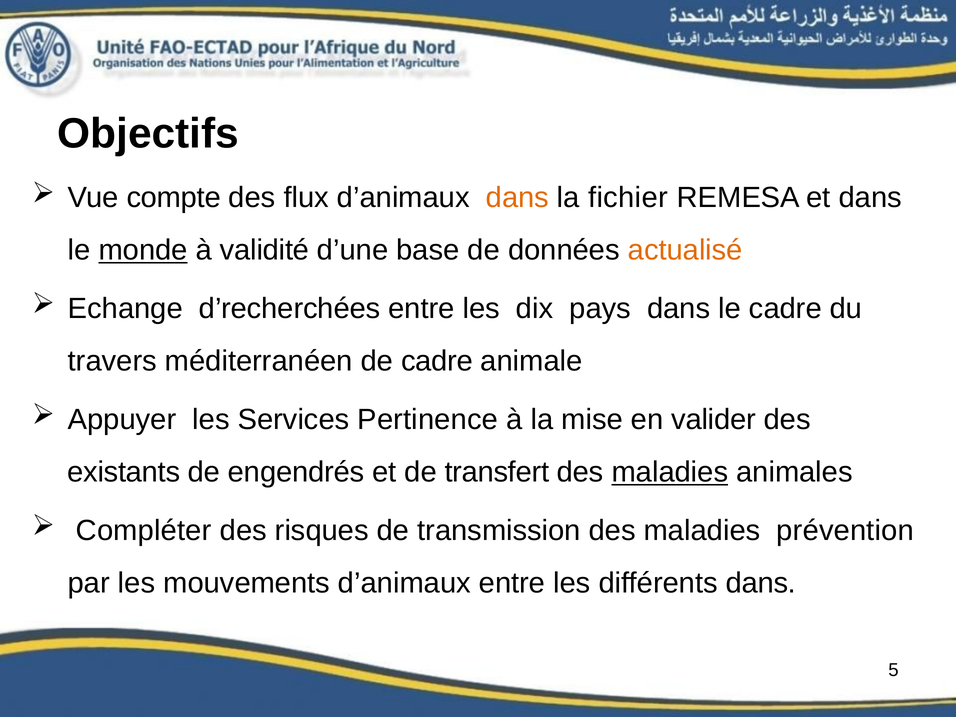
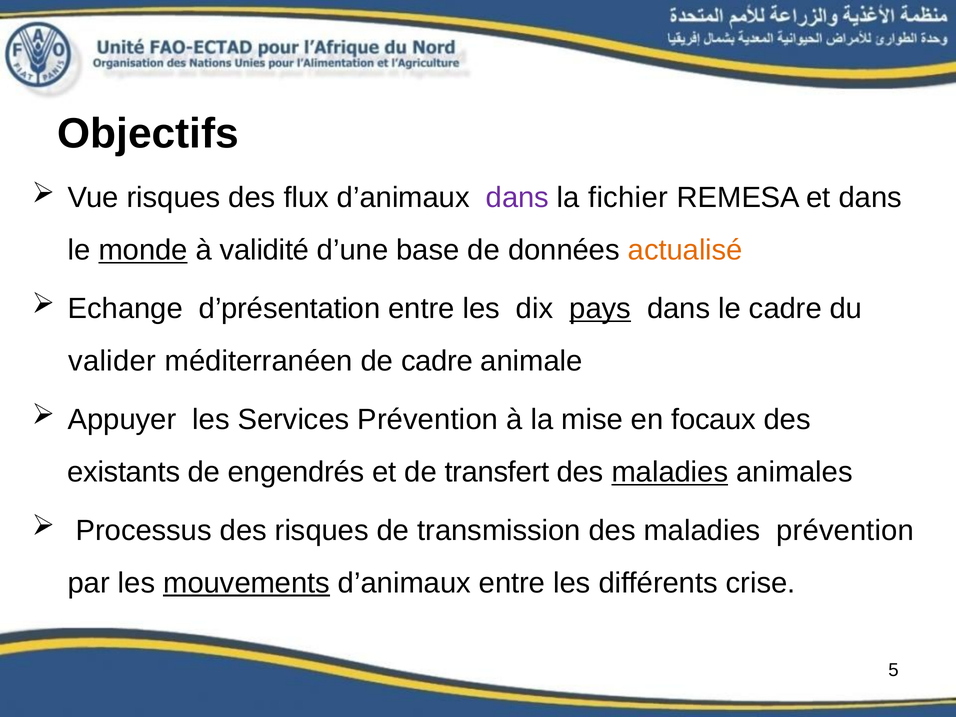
Vue compte: compte -> risques
dans at (517, 198) colour: orange -> purple
d’recherchées: d’recherchées -> d’présentation
pays underline: none -> present
travers: travers -> valider
Services Pertinence: Pertinence -> Prévention
valider: valider -> focaux
Compléter: Compléter -> Processus
mouvements underline: none -> present
différents dans: dans -> crise
